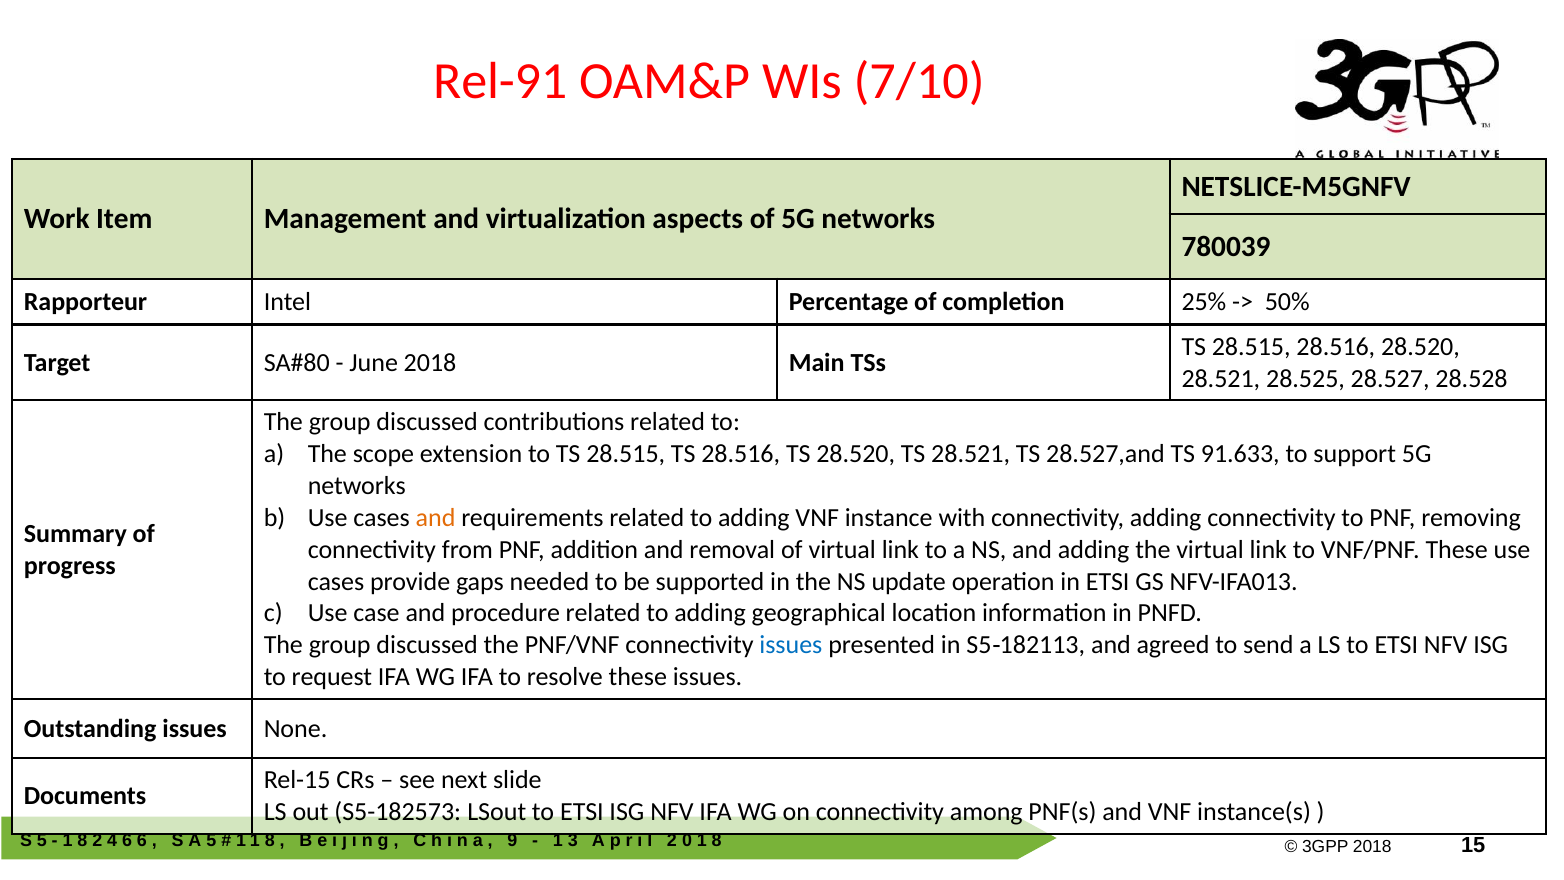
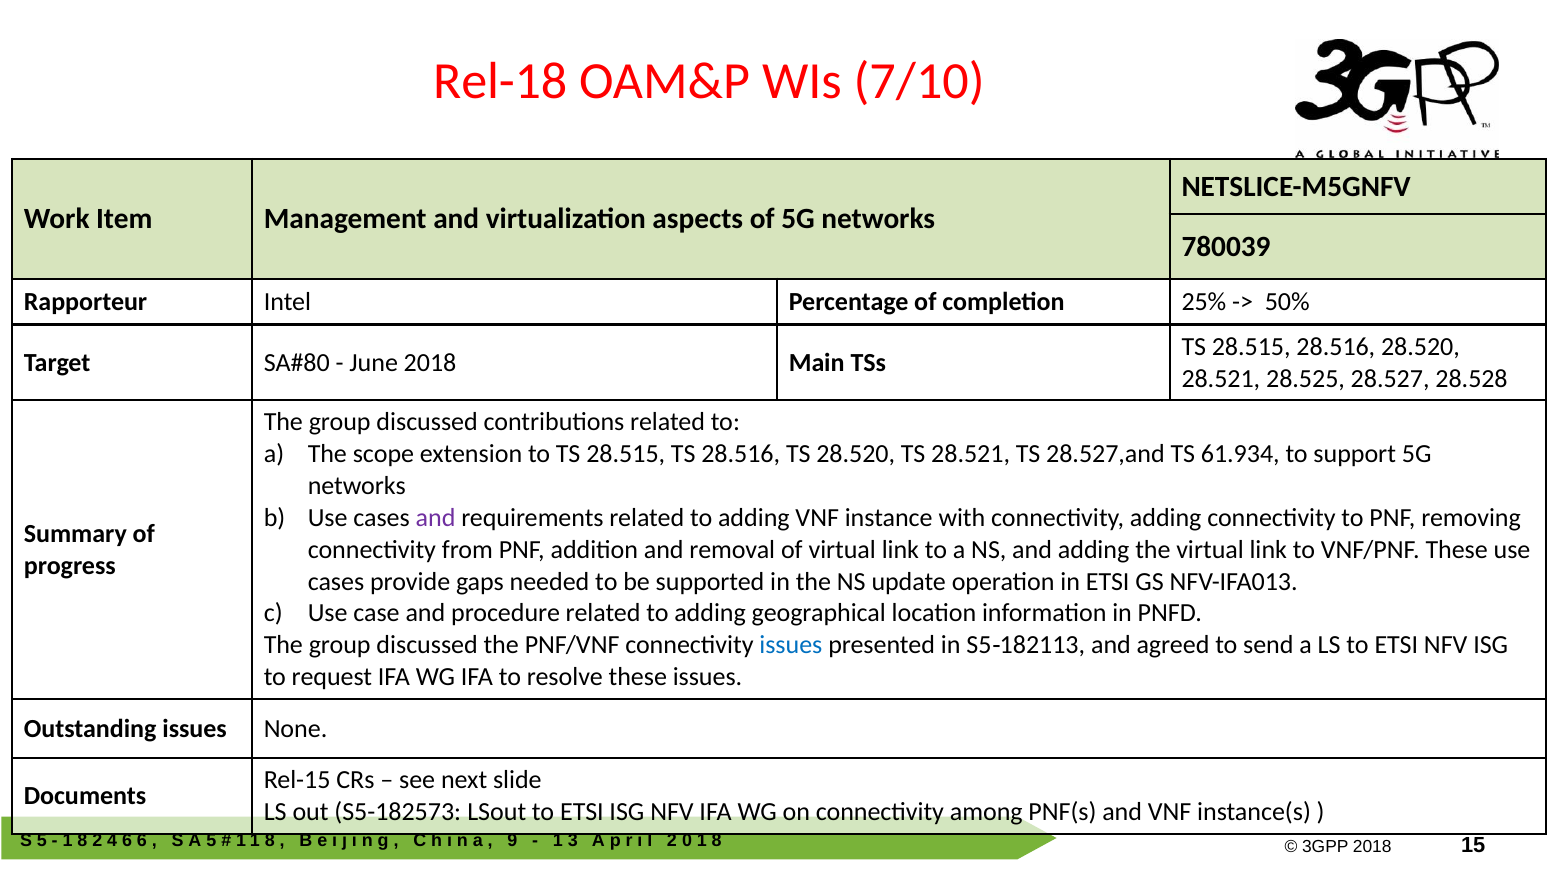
Rel-91: Rel-91 -> Rel-18
91.633: 91.633 -> 61.934
and at (436, 518) colour: orange -> purple
